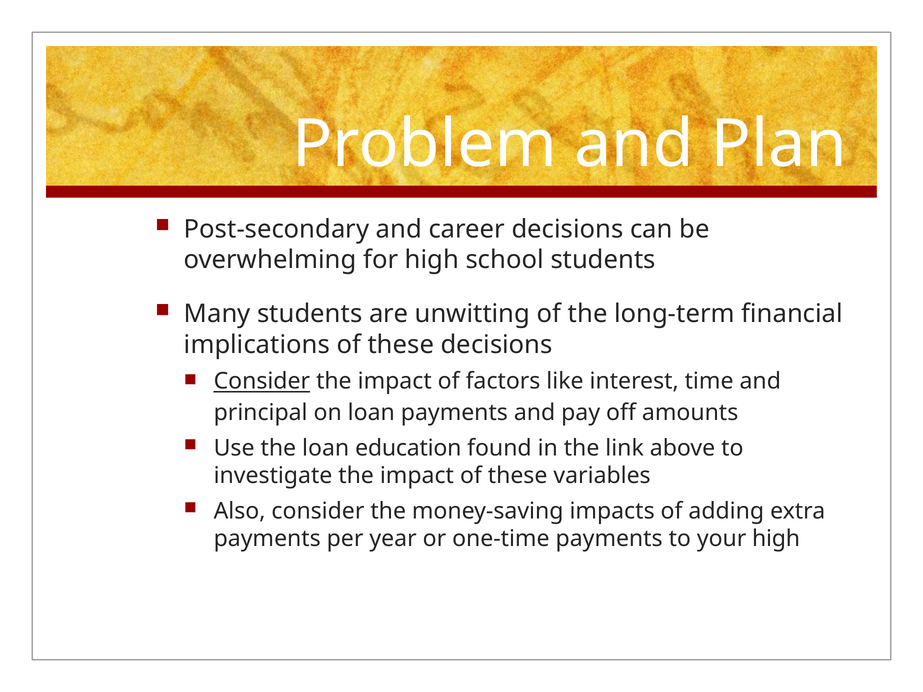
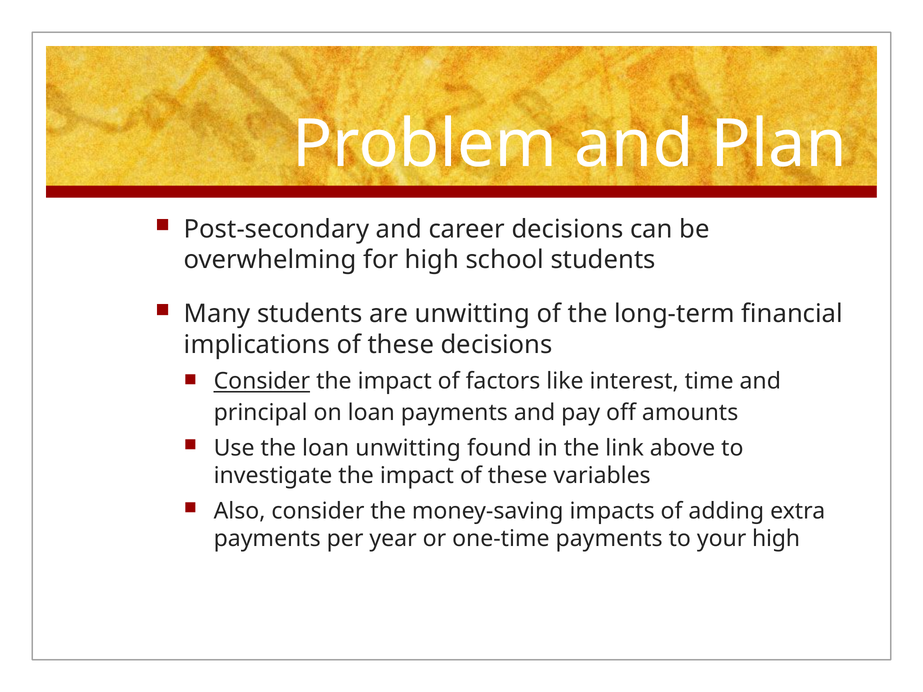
loan education: education -> unwitting
